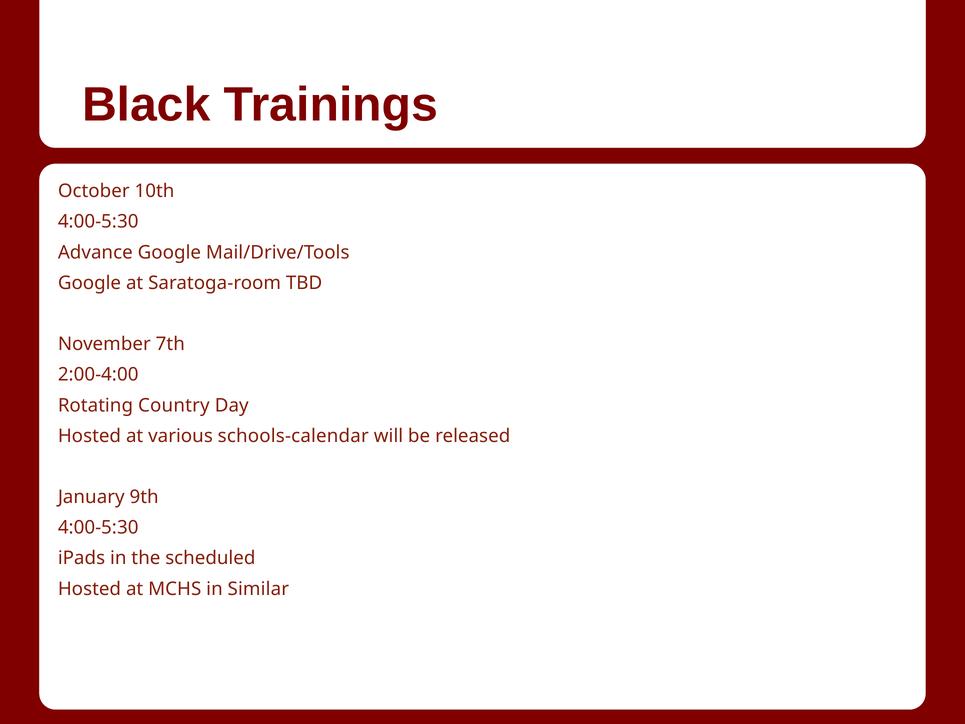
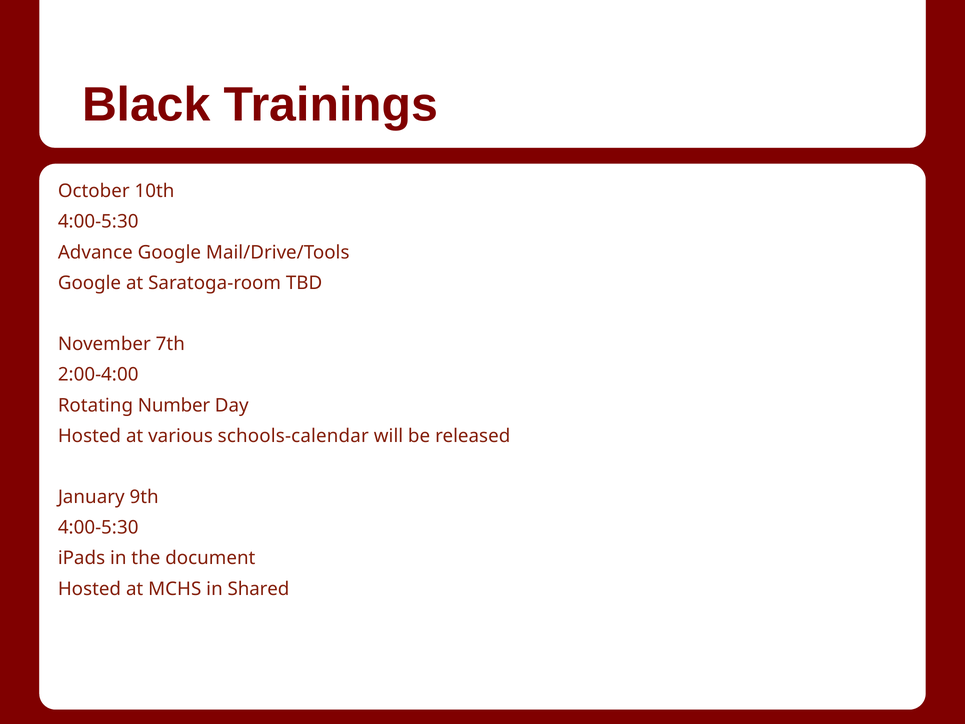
Country: Country -> Number
scheduled: scheduled -> document
Similar: Similar -> Shared
